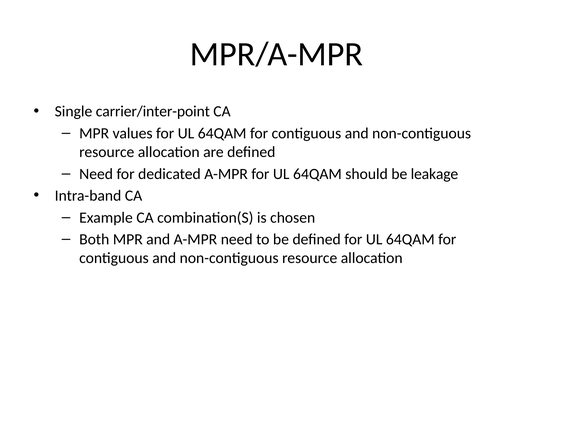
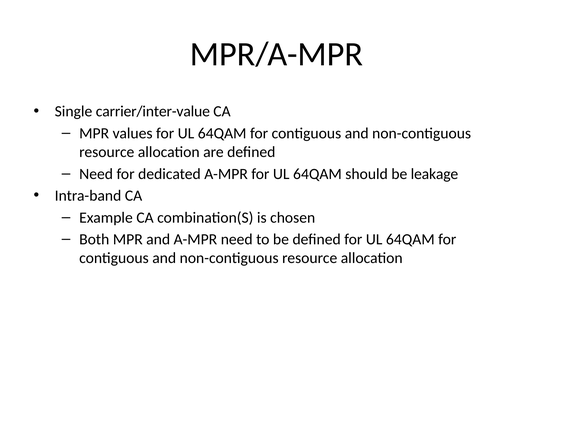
carrier/inter-point: carrier/inter-point -> carrier/inter-value
